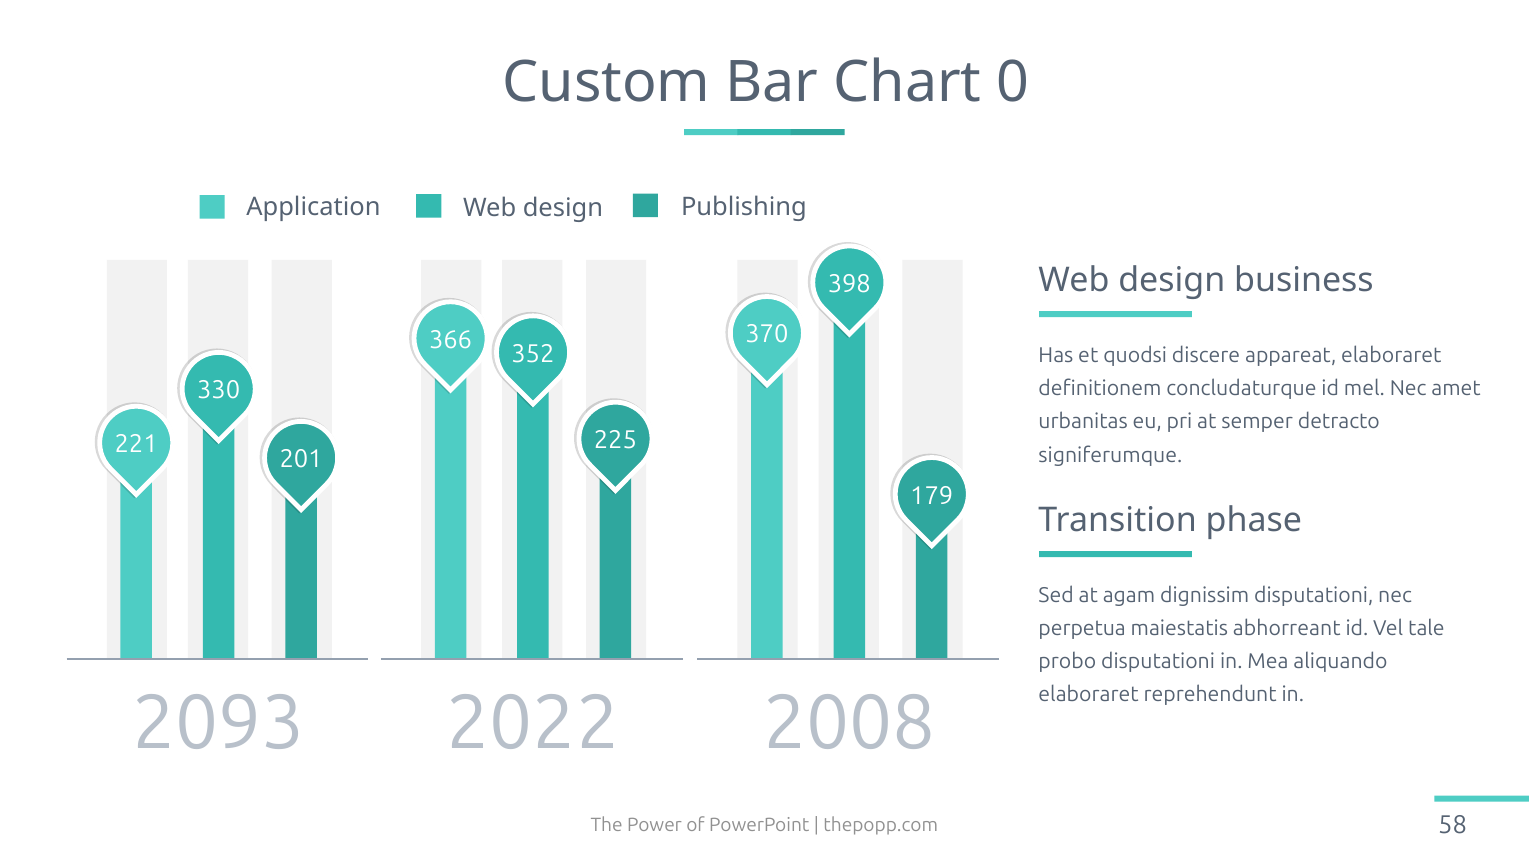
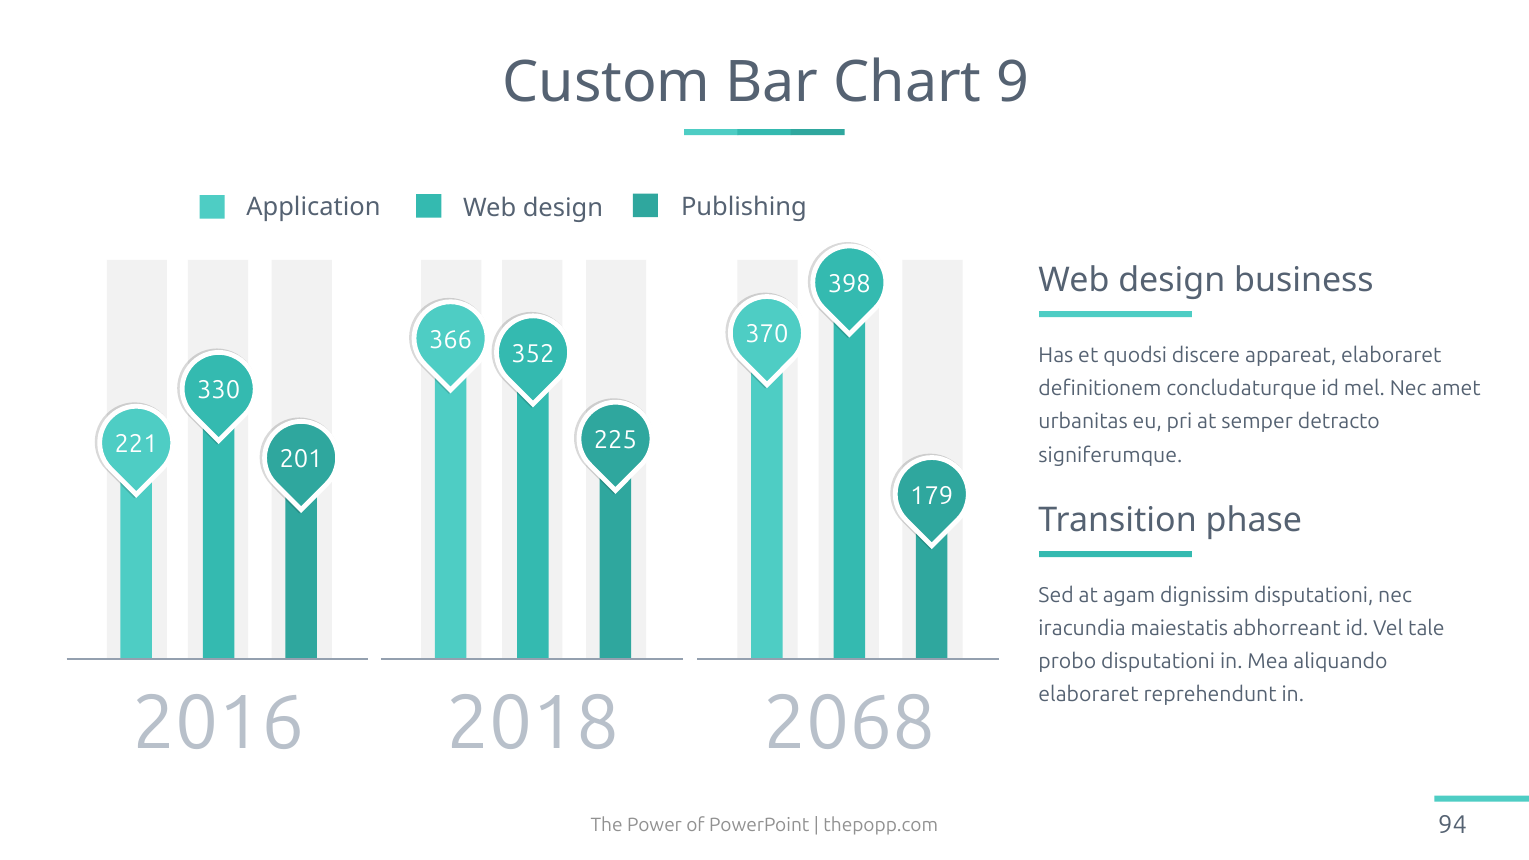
0: 0 -> 9
perpetua: perpetua -> iracundia
2093: 2093 -> 2016
2022: 2022 -> 2018
2008: 2008 -> 2068
58: 58 -> 94
